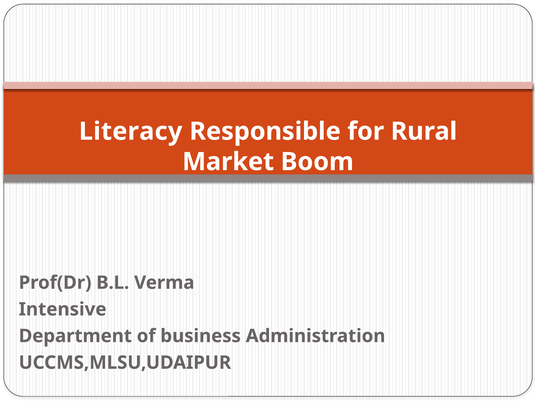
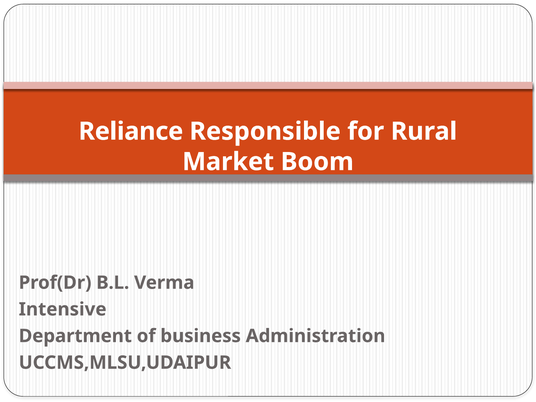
Literacy: Literacy -> Reliance
